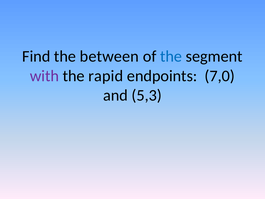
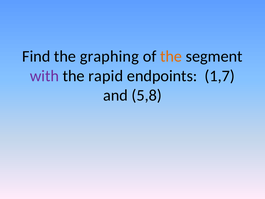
between: between -> graphing
the at (171, 56) colour: blue -> orange
7,0: 7,0 -> 1,7
5,3: 5,3 -> 5,8
